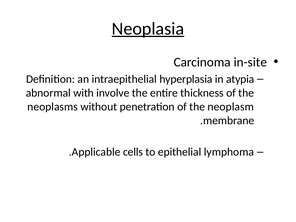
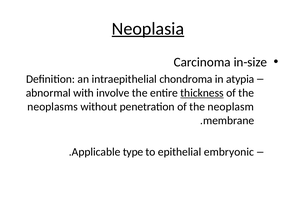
in-site: in-site -> in-size
hyperplasia: hyperplasia -> chondroma
thickness underline: none -> present
cells: cells -> type
lymphoma: lymphoma -> embryonic
